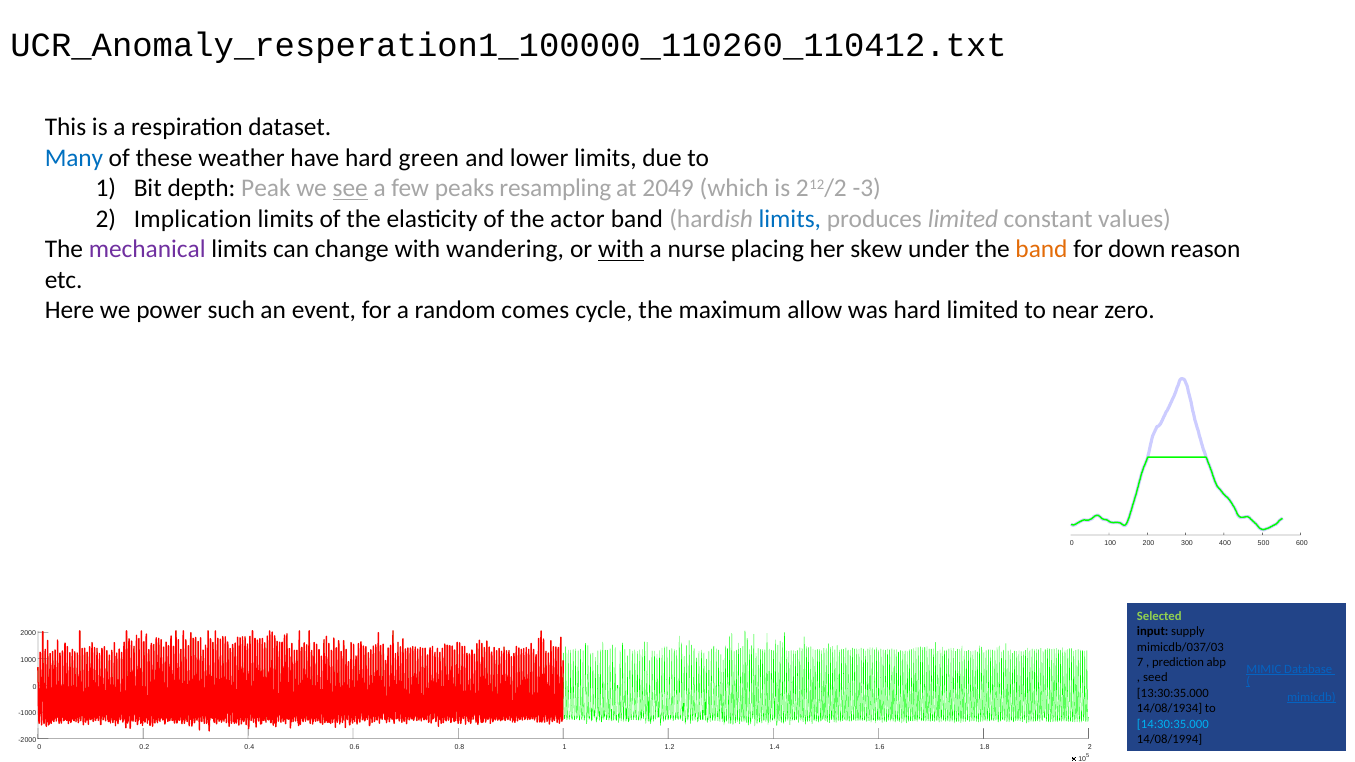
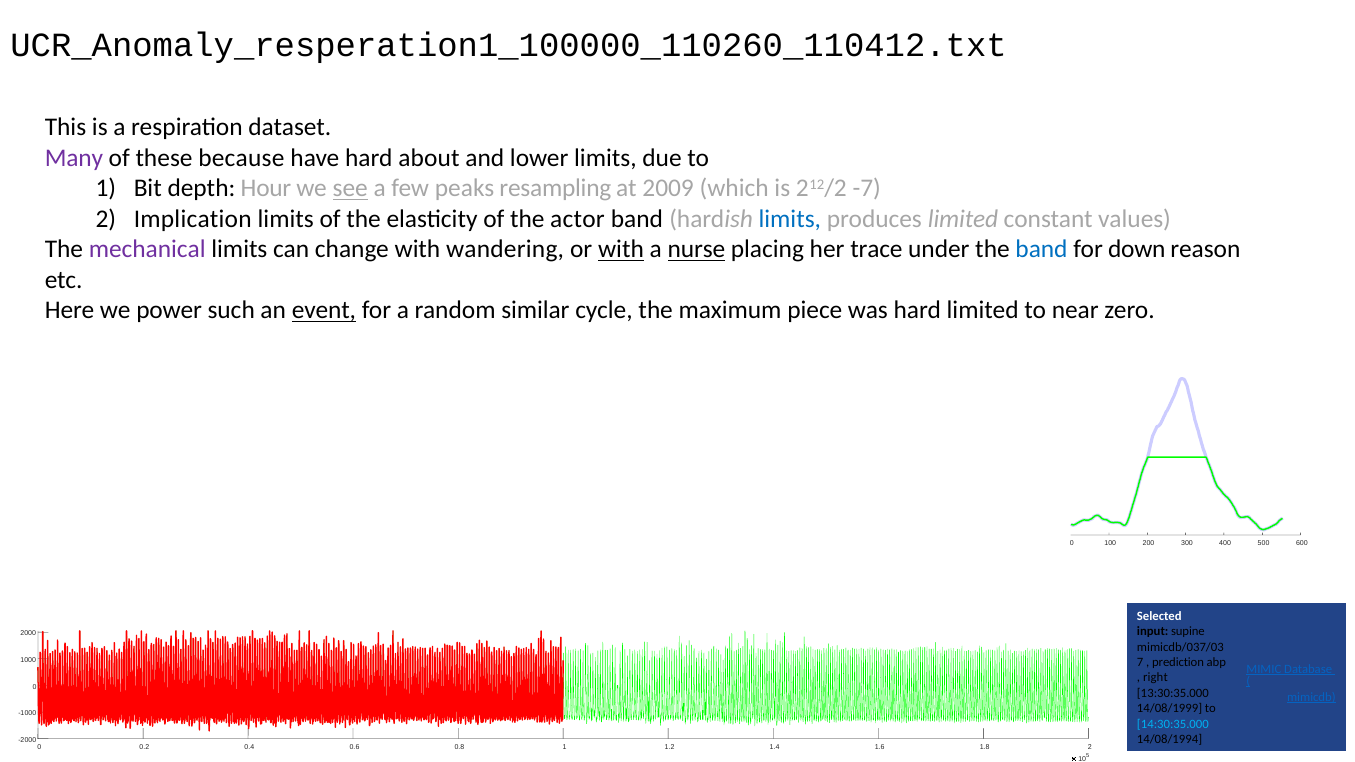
Many colour: blue -> purple
weather: weather -> because
green: green -> about
Peak: Peak -> Hour
2049: 2049 -> 2009
-3: -3 -> -7
nurse underline: none -> present
skew: skew -> trace
band at (1042, 250) colour: orange -> blue
event underline: none -> present
comes: comes -> similar
allow: allow -> piece
Selected colour: light green -> white
supply: supply -> supine
seed: seed -> right
14/08/1934: 14/08/1934 -> 14/08/1999
